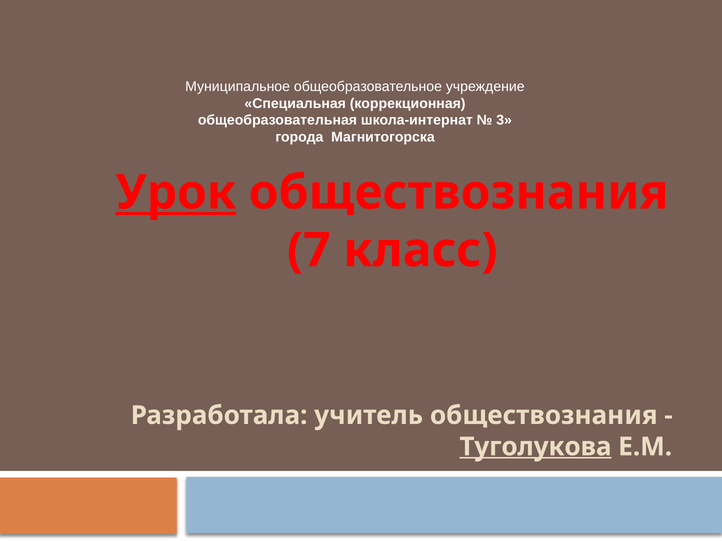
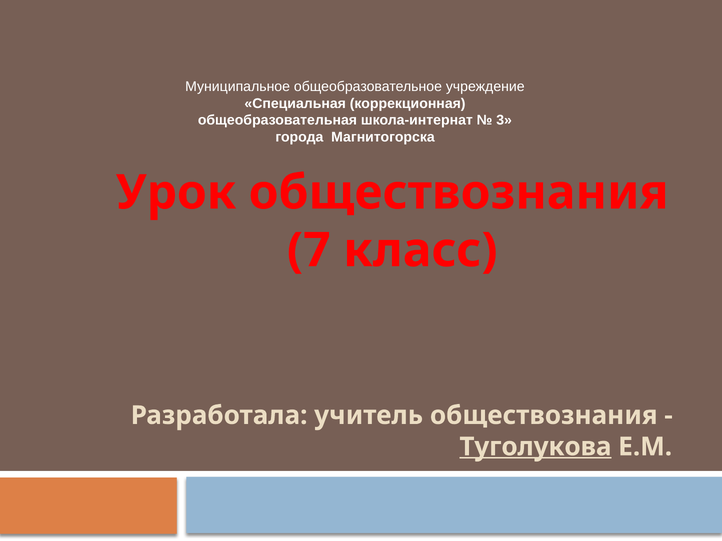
Урок underline: present -> none
